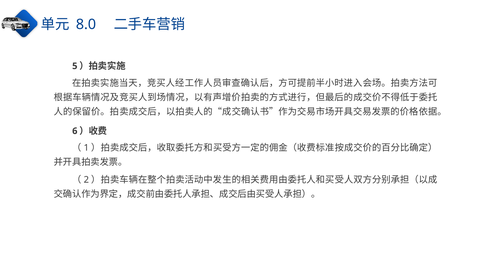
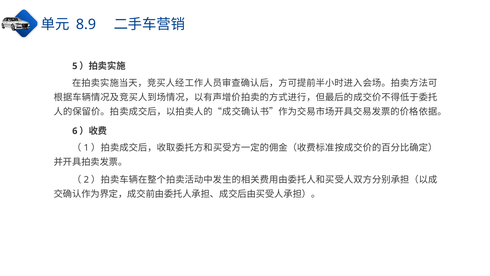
8.0: 8.0 -> 8.9
